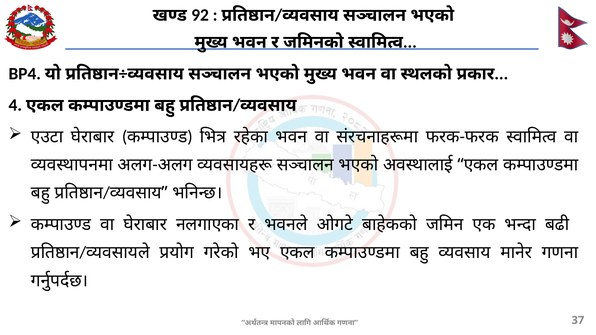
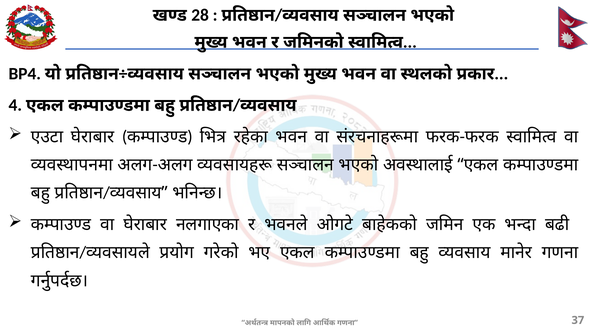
92: 92 -> 28
